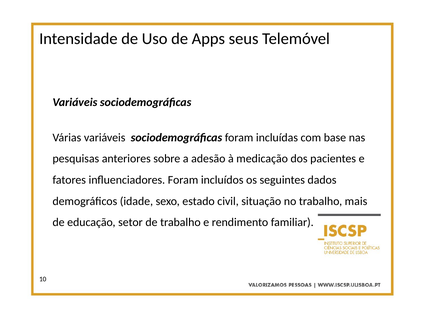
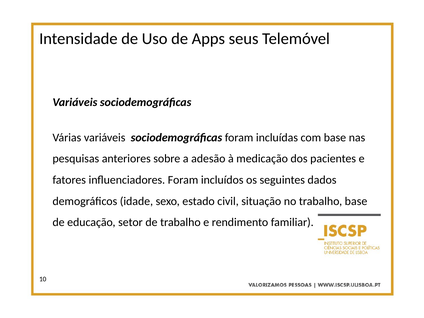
trabalho mais: mais -> base
